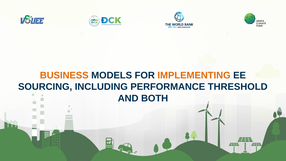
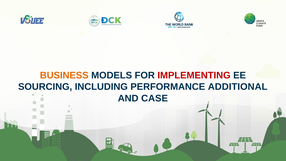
IMPLEMENTING colour: orange -> red
THRESHOLD: THRESHOLD -> ADDITIONAL
BOTH: BOTH -> CASE
